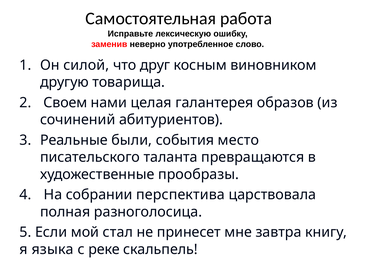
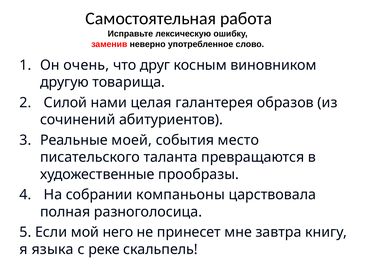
силой: силой -> очень
Своем: Своем -> Силой
были: были -> моей
перспектива: перспектива -> компаньоны
стал: стал -> него
